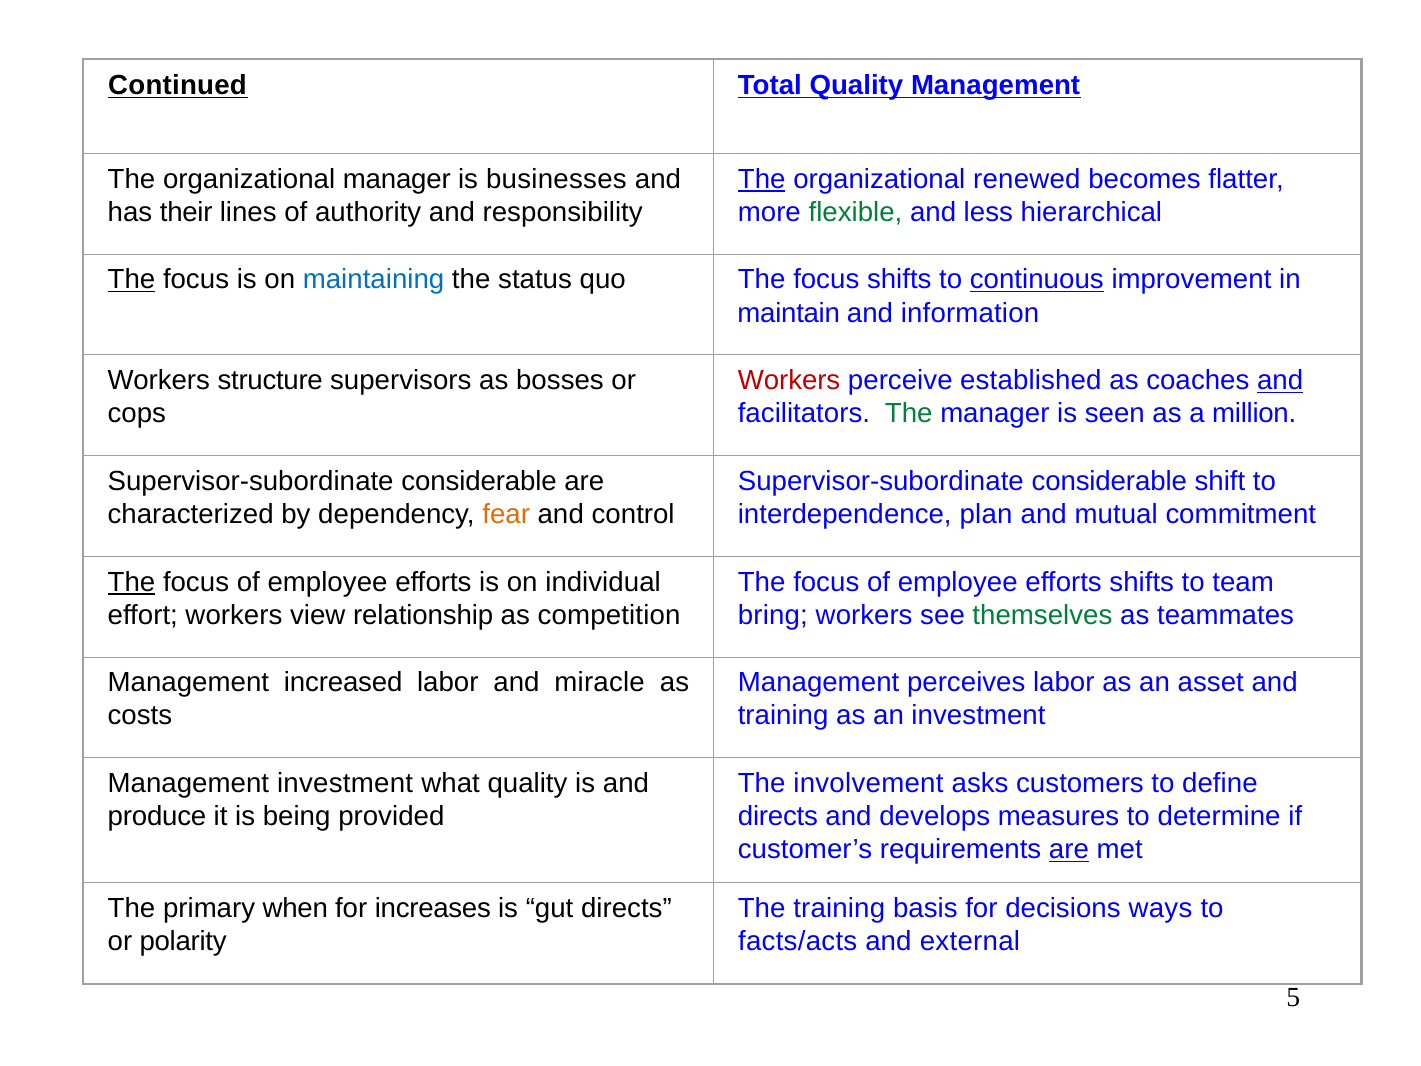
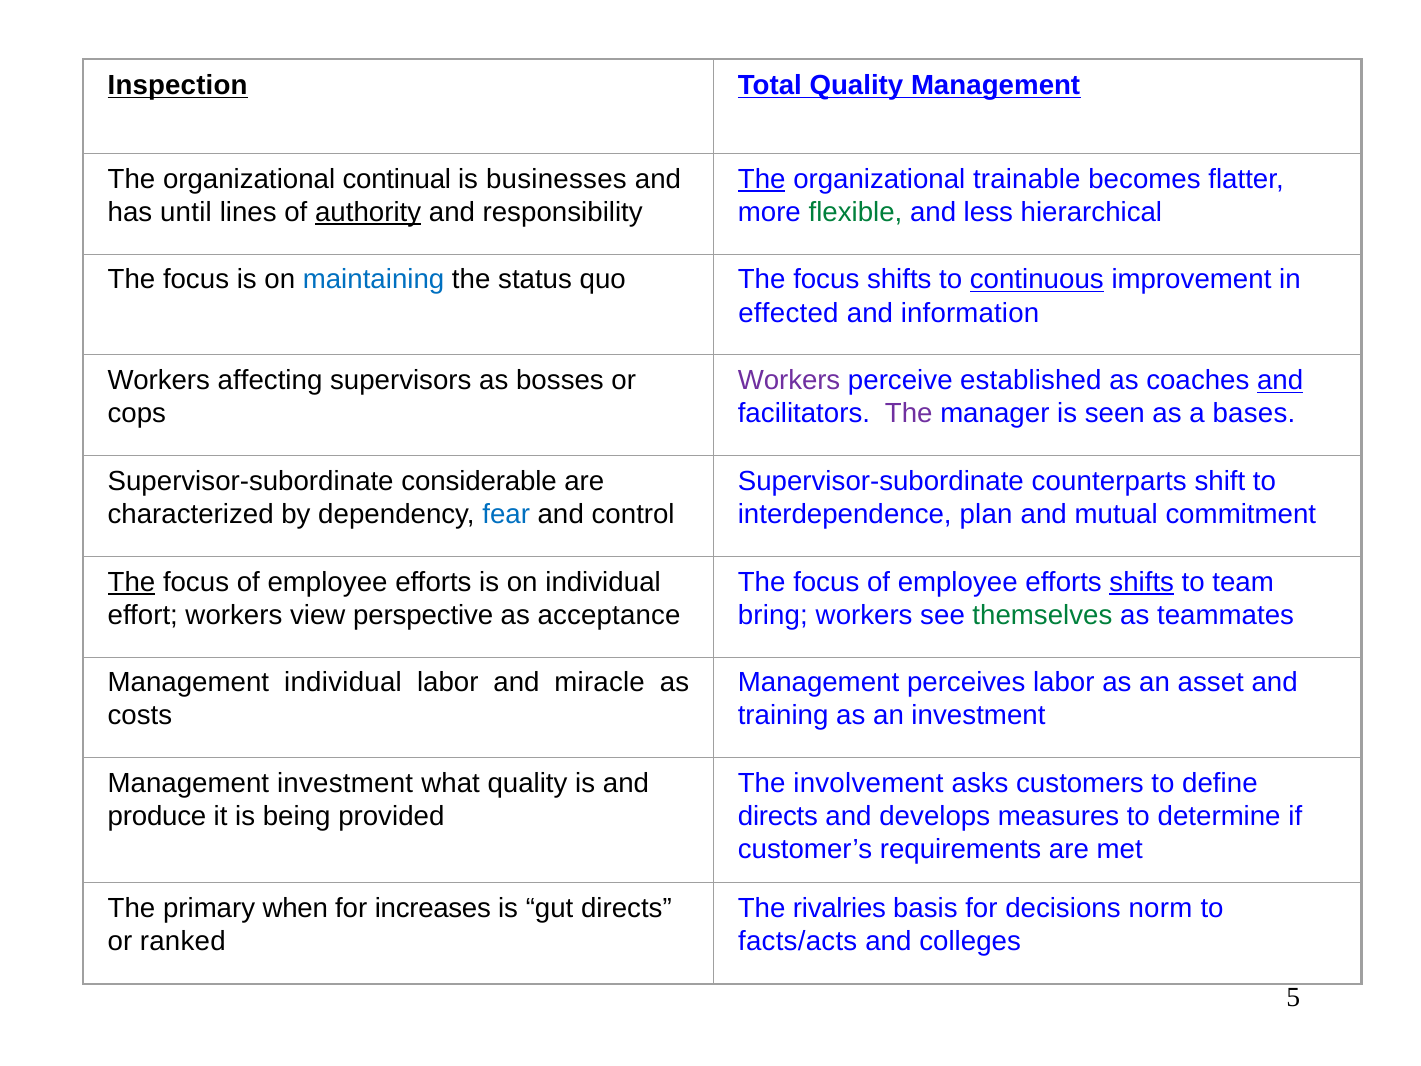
Continued: Continued -> Inspection
organizational manager: manager -> continual
renewed: renewed -> trainable
their: their -> until
authority underline: none -> present
The at (131, 280) underline: present -> none
maintain: maintain -> effected
structure: structure -> affecting
Workers at (789, 380) colour: red -> purple
The at (909, 414) colour: green -> purple
million: million -> bases
considerable at (1109, 481): considerable -> counterparts
fear colour: orange -> blue
shifts at (1142, 582) underline: none -> present
relationship: relationship -> perspective
competition: competition -> acceptance
Management increased: increased -> individual
are at (1069, 850) underline: present -> none
The training: training -> rivalries
ways: ways -> norm
polarity: polarity -> ranked
external: external -> colleges
